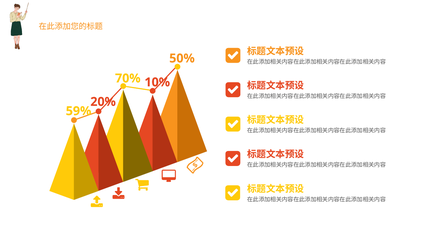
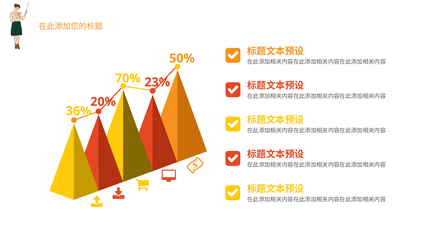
10%: 10% -> 23%
59%: 59% -> 36%
